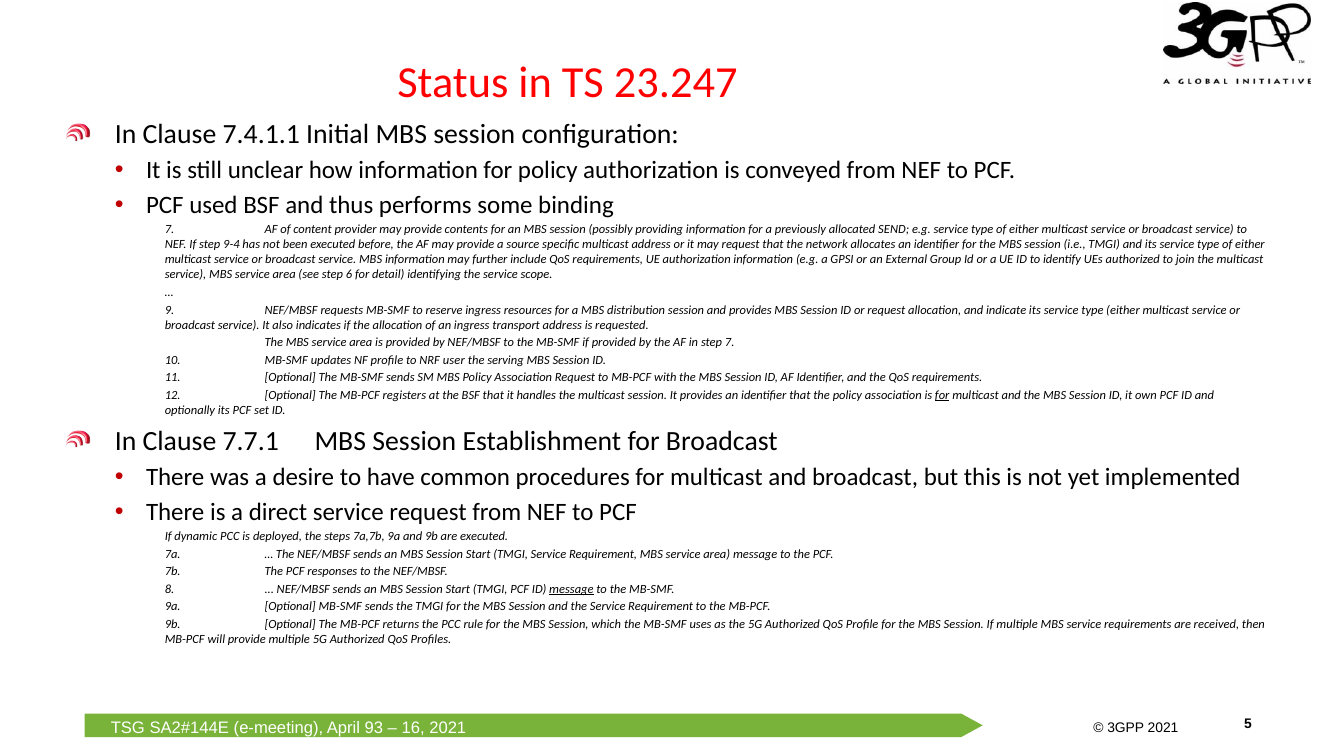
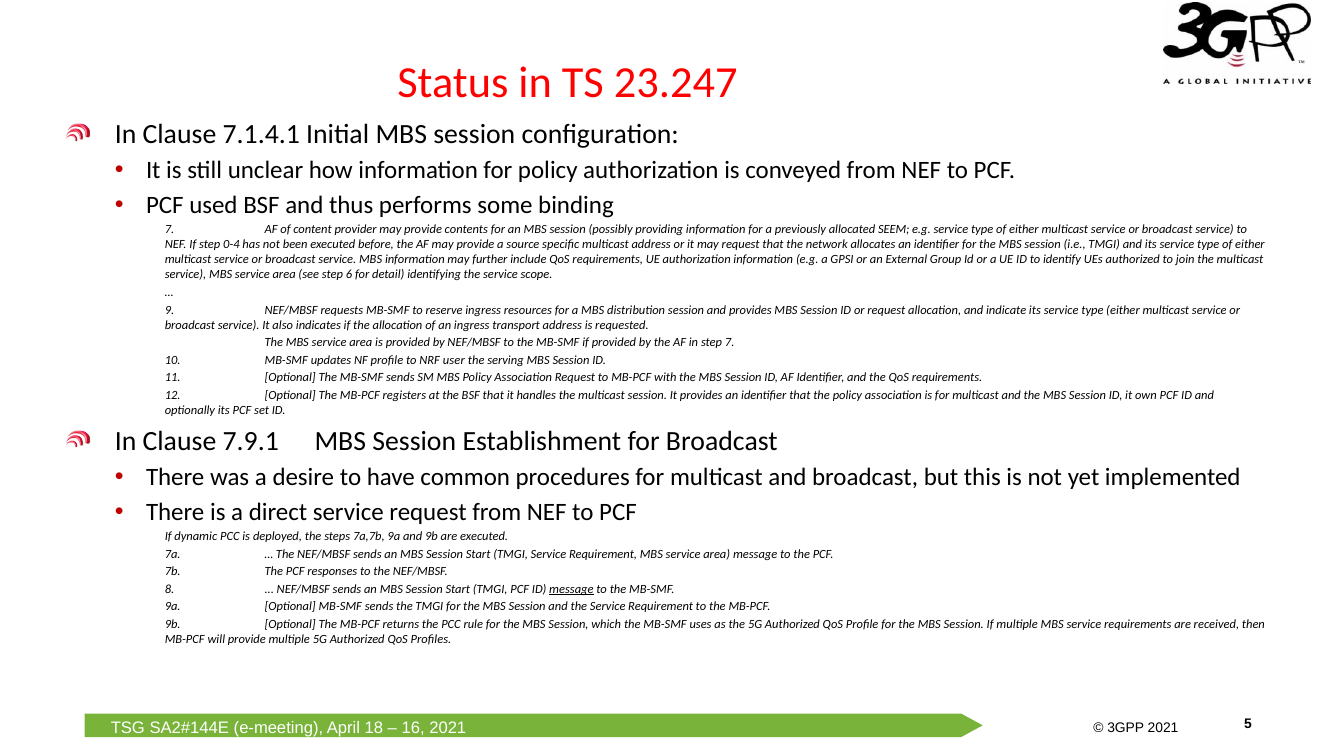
7.4.1.1: 7.4.1.1 -> 7.1.4.1
SEND: SEND -> SEEM
9-4: 9-4 -> 0-4
for at (942, 395) underline: present -> none
7.7.1: 7.7.1 -> 7.9.1
93: 93 -> 18
